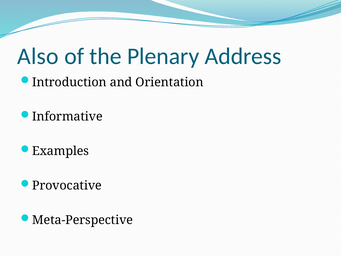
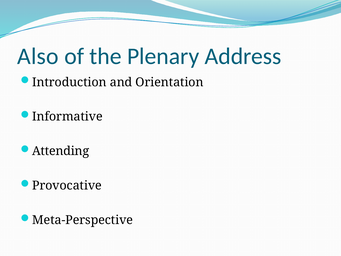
Examples: Examples -> Attending
